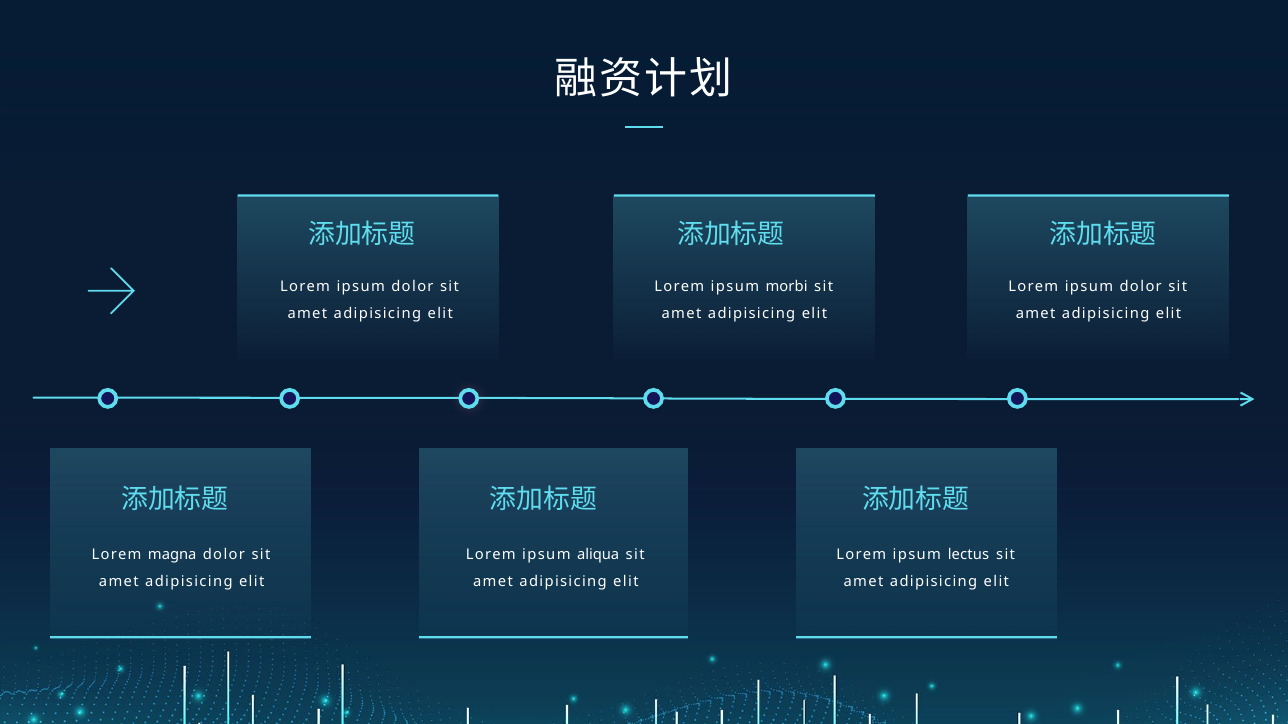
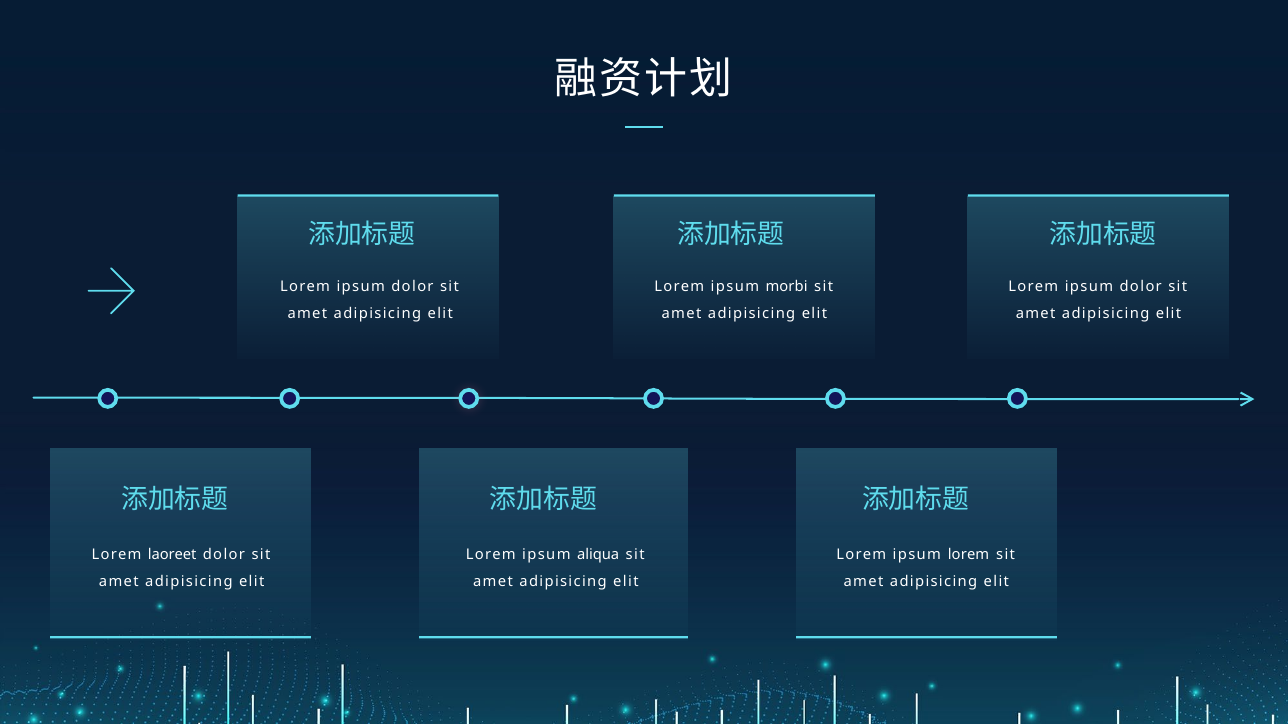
magna: magna -> laoreet
ipsum lectus: lectus -> lorem
